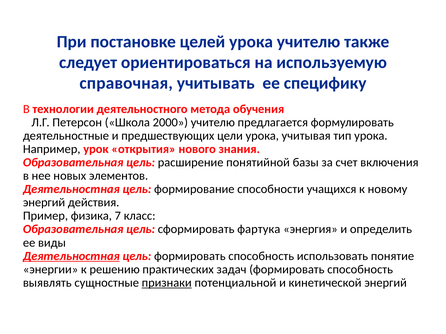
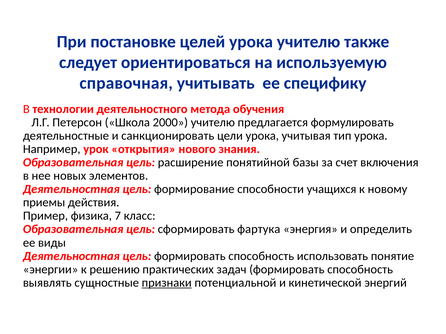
предшествующих: предшествующих -> санкционировать
энергий at (44, 203): энергий -> приемы
Деятельностная at (71, 256) underline: present -> none
